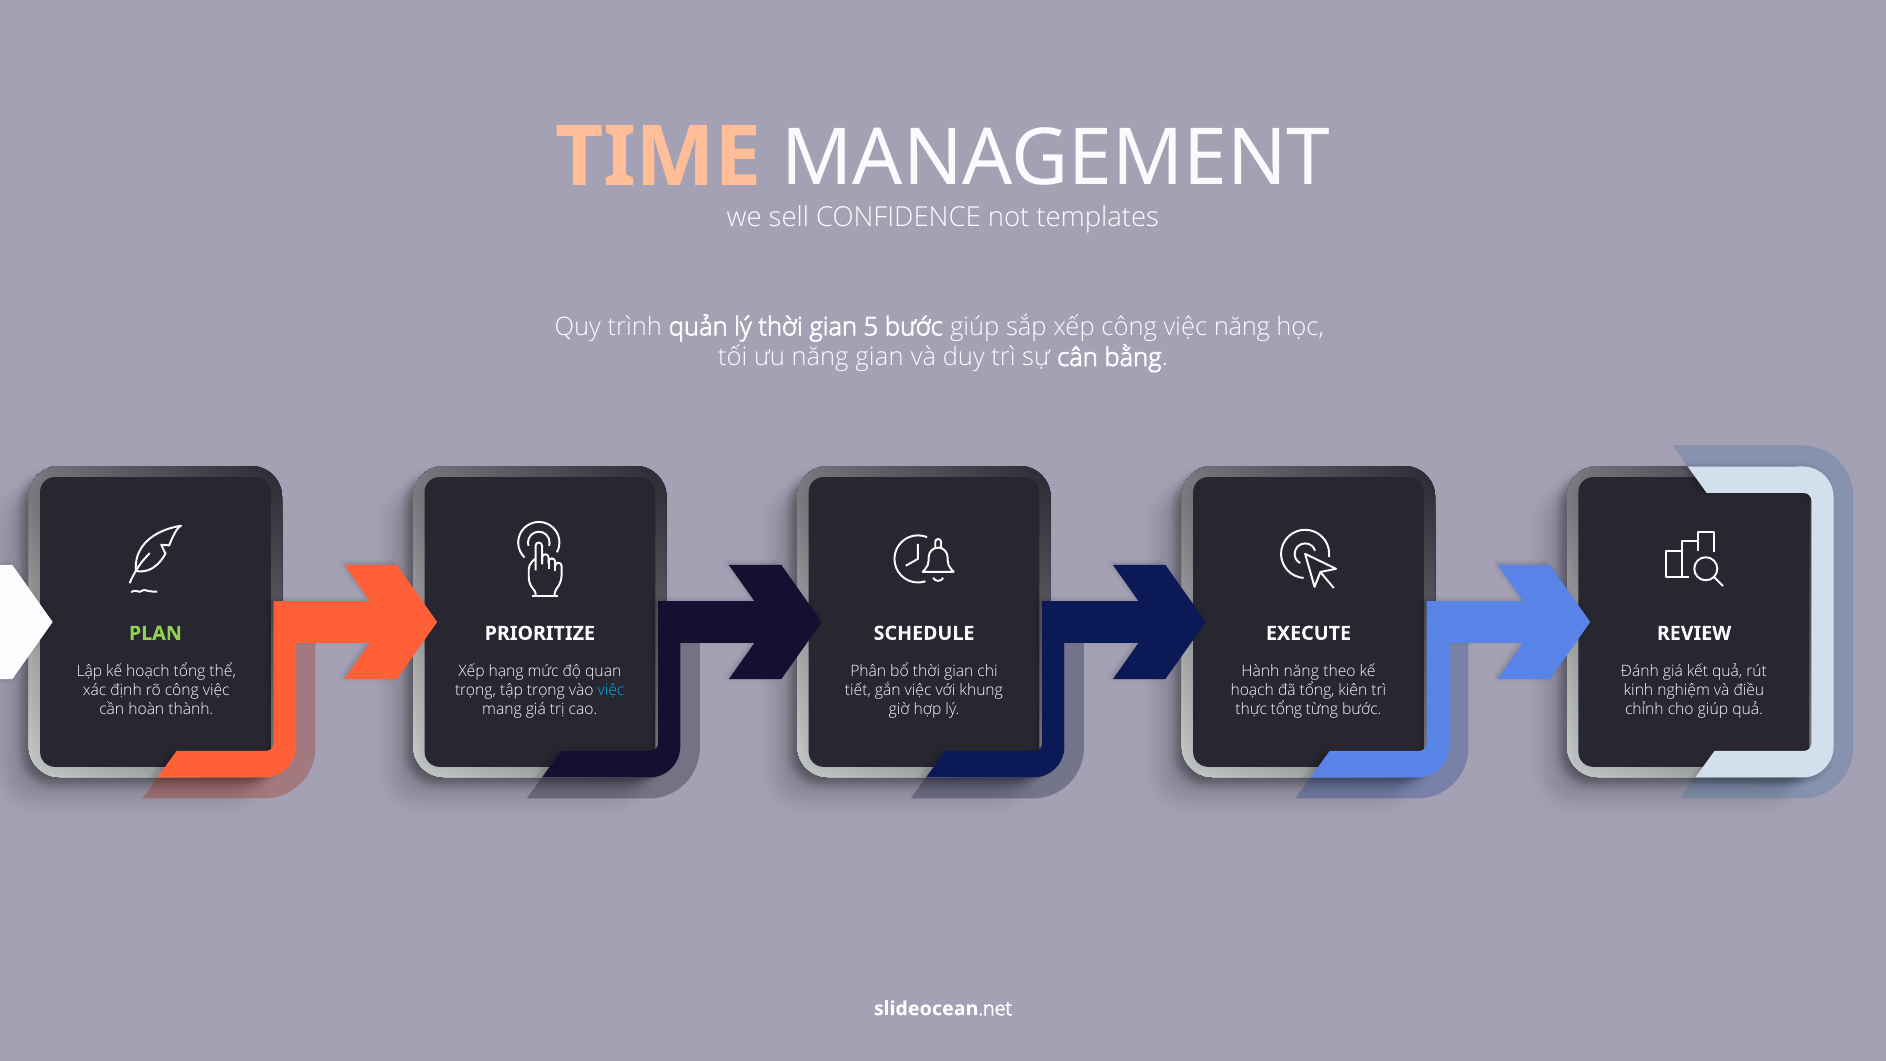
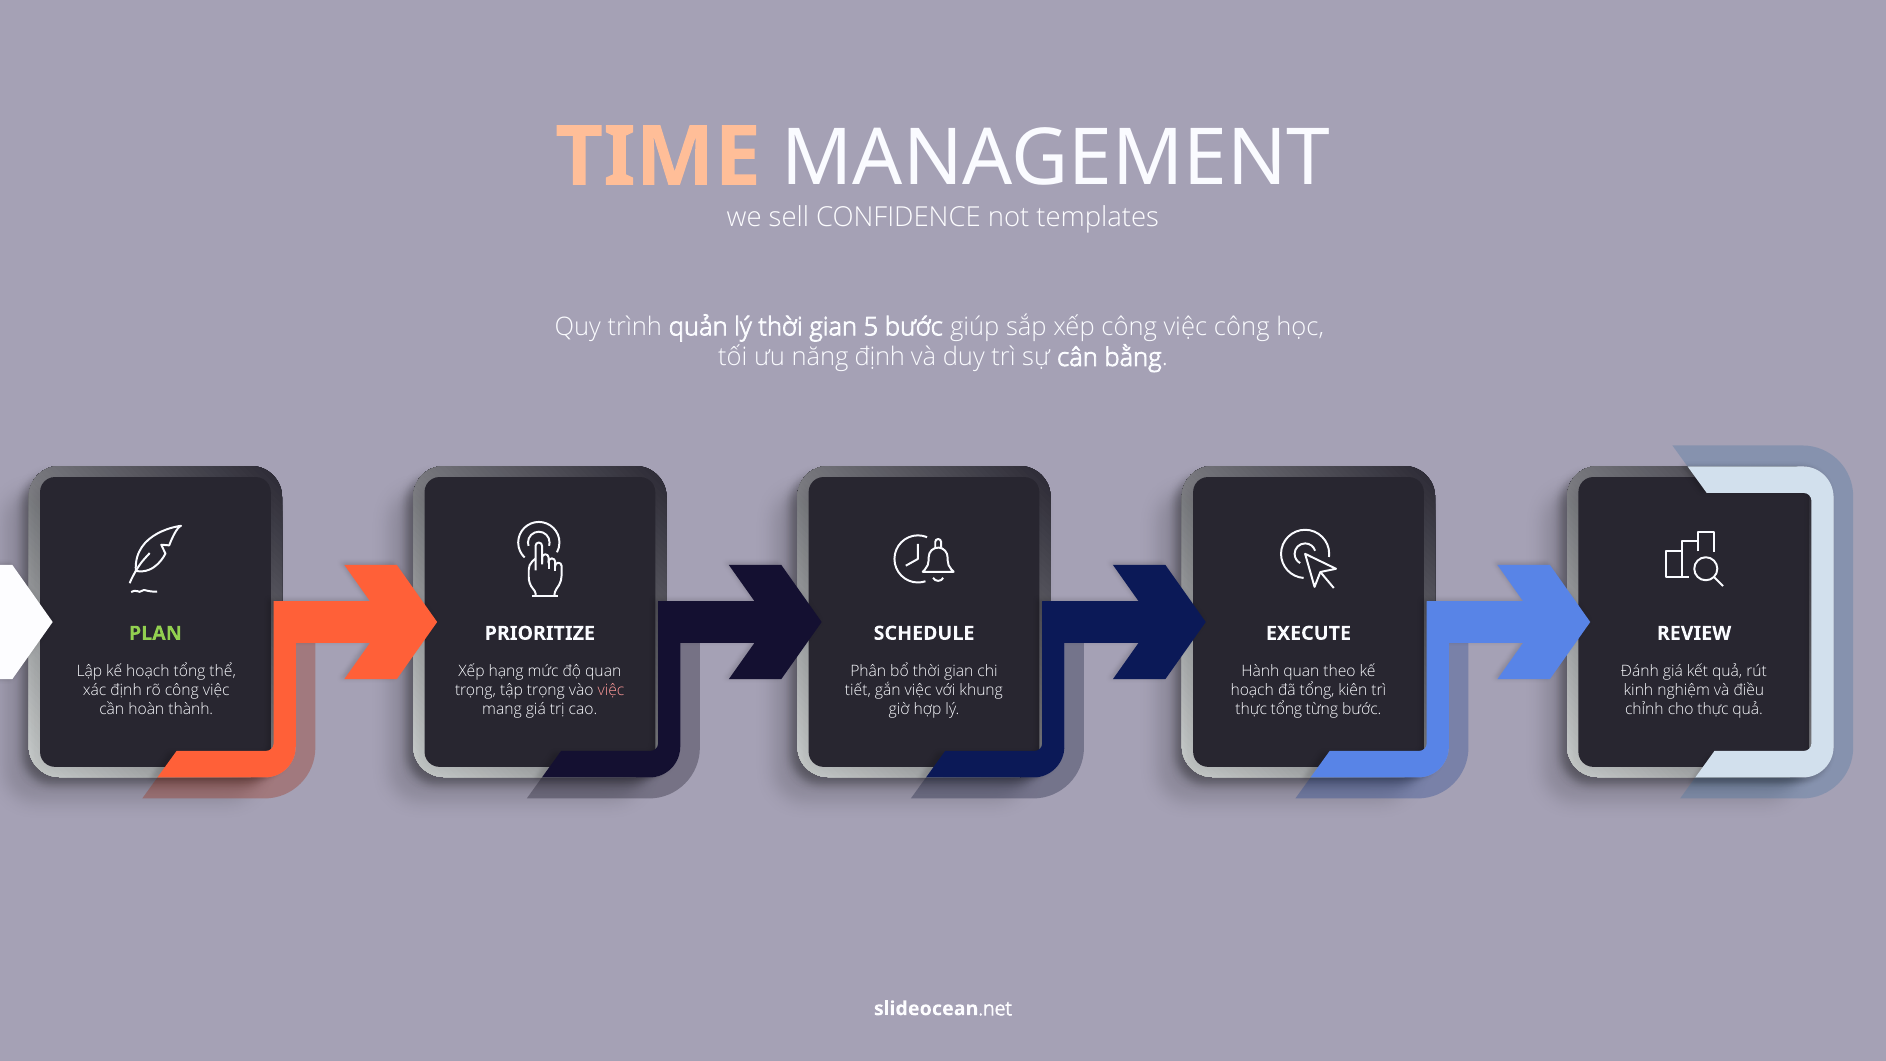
việc năng: năng -> công
năng gian: gian -> định
Hành năng: năng -> quan
việc at (611, 690) colour: light blue -> pink
cho giúp: giúp -> thực
